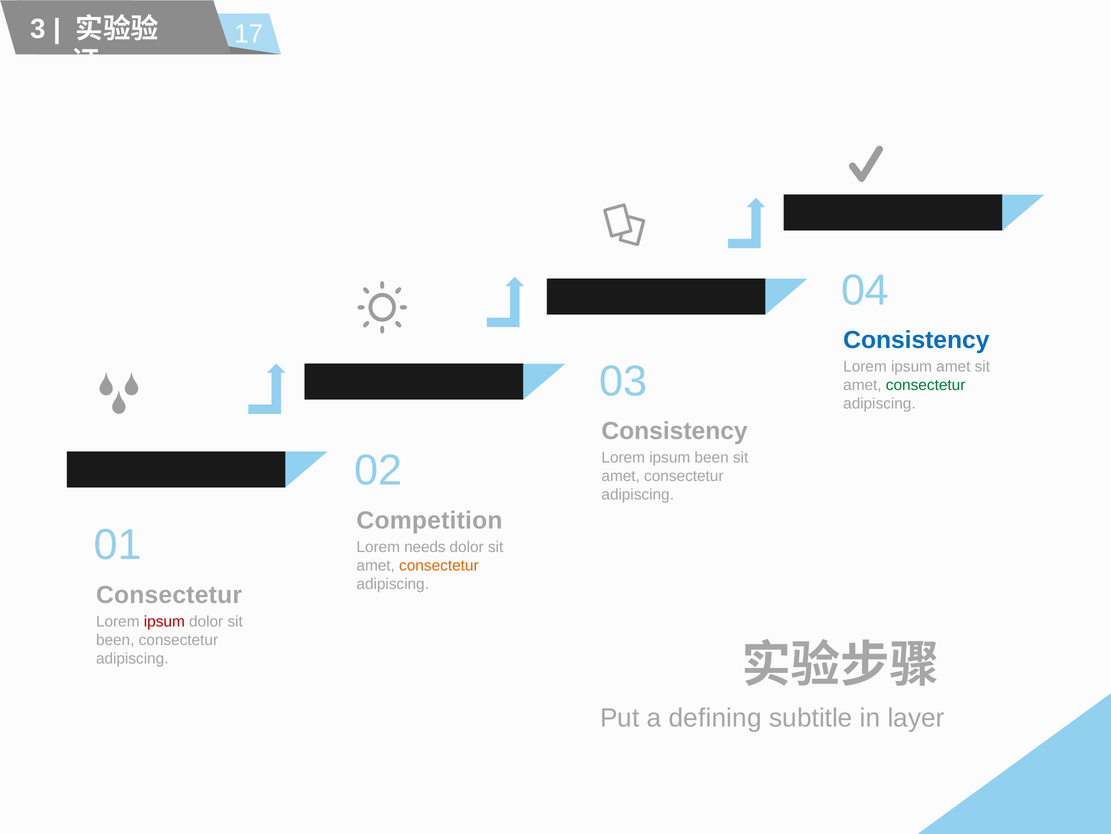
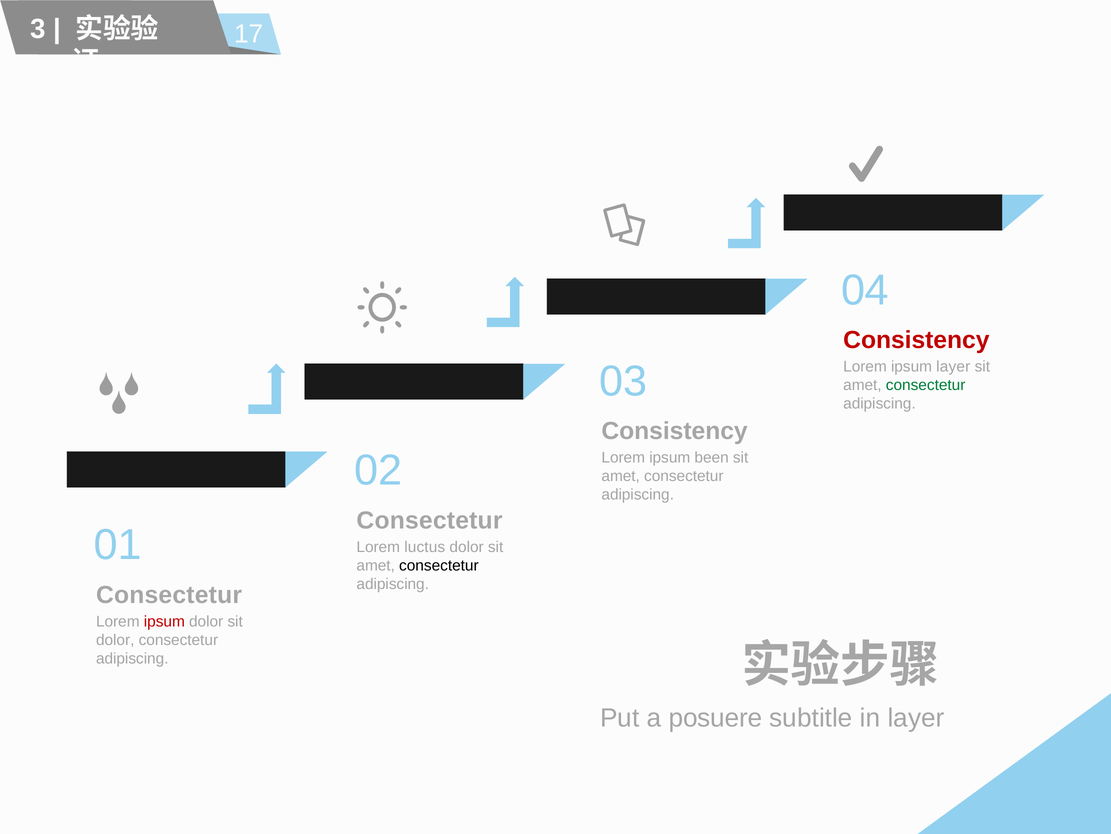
Consistency at (916, 340) colour: blue -> red
ipsum amet: amet -> layer
Competition at (429, 520): Competition -> Consectetur
needs: needs -> luctus
consectetur at (439, 565) colour: orange -> black
been at (115, 640): been -> dolor
defining: defining -> posuere
